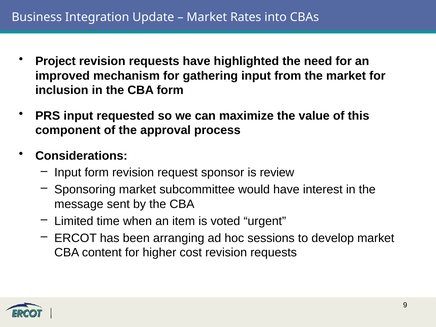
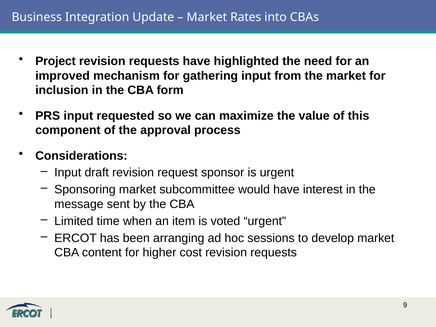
Input form: form -> draft
is review: review -> urgent
